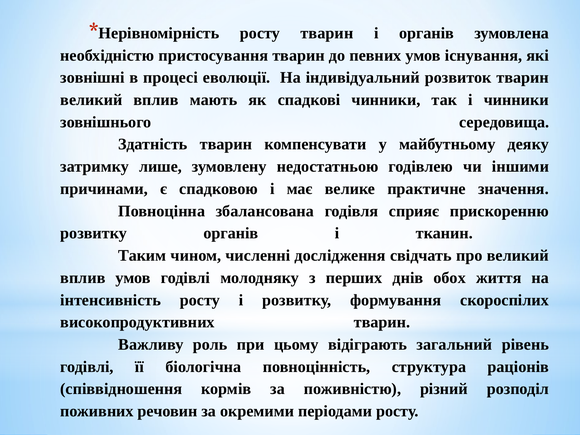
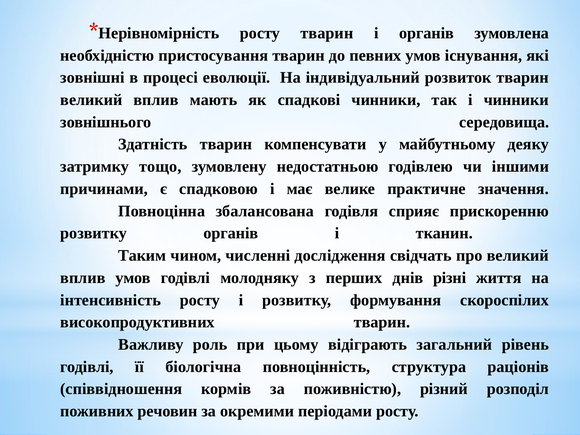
лише: лише -> тощо
обох: обох -> різні
